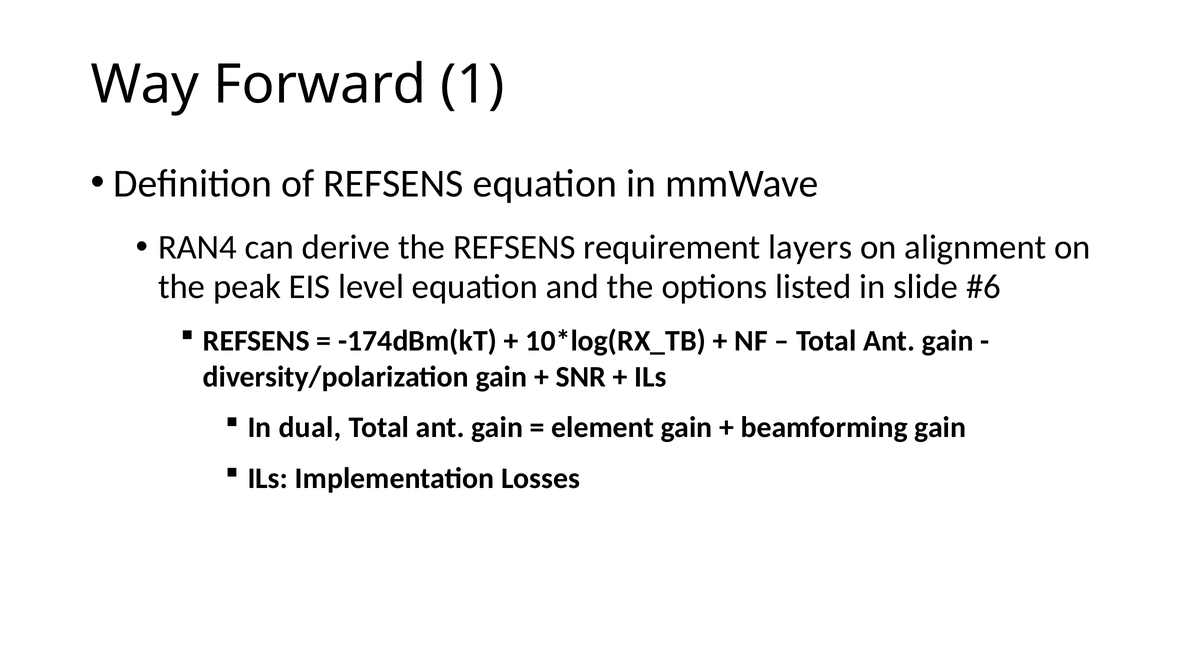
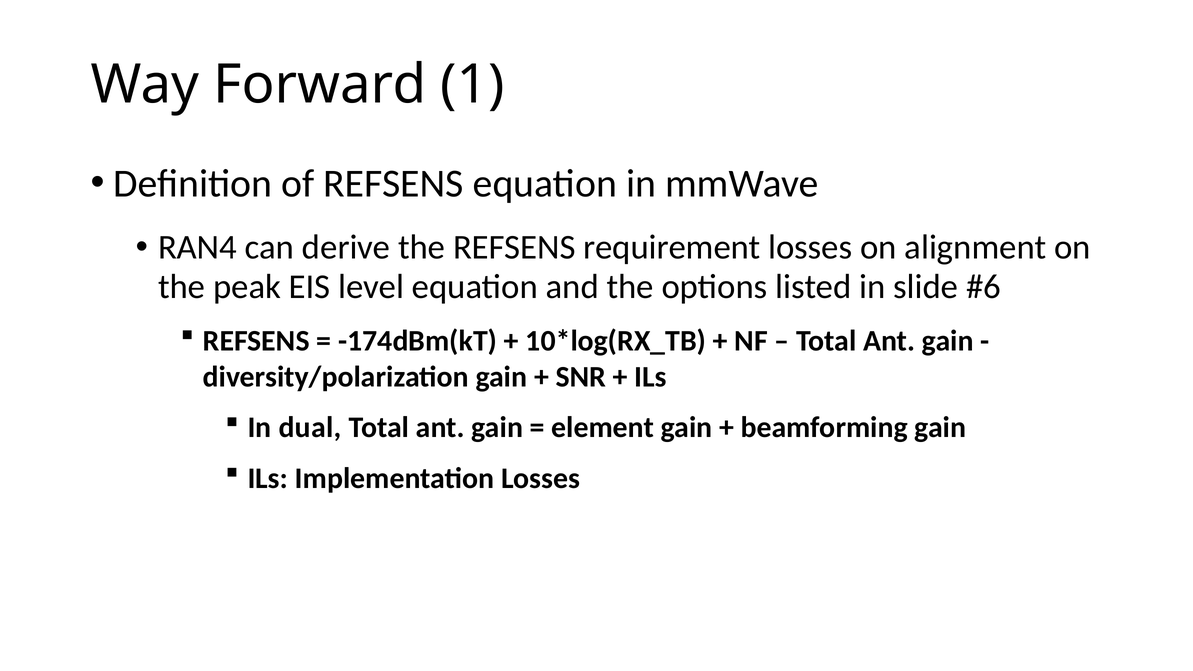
requirement layers: layers -> losses
